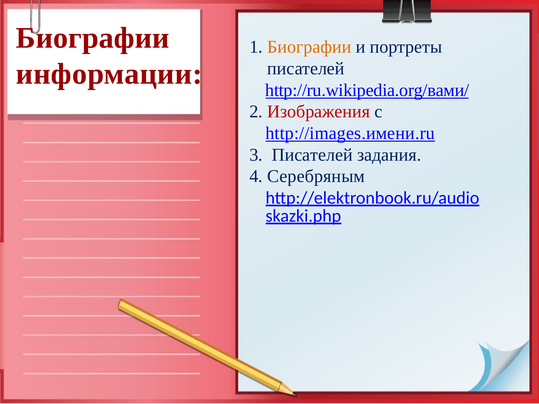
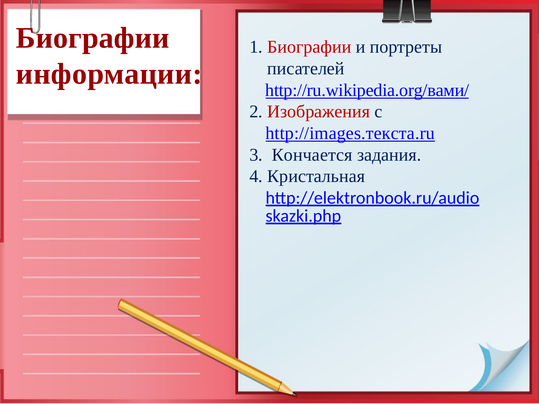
Биографии at (309, 47) colour: orange -> red
http://images.имени.ru: http://images.имени.ru -> http://images.текста.ru
3 Писателей: Писателей -> Кончается
Серебряным: Серебряным -> Кристальная
